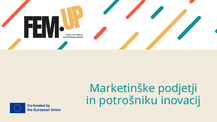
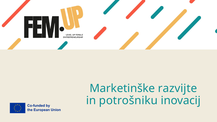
podjetji: podjetji -> razvijte
